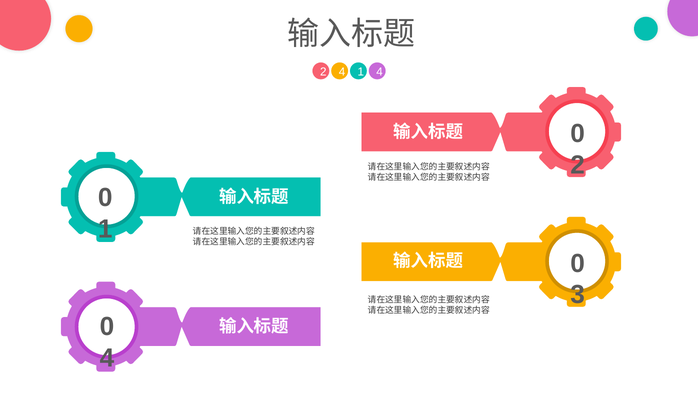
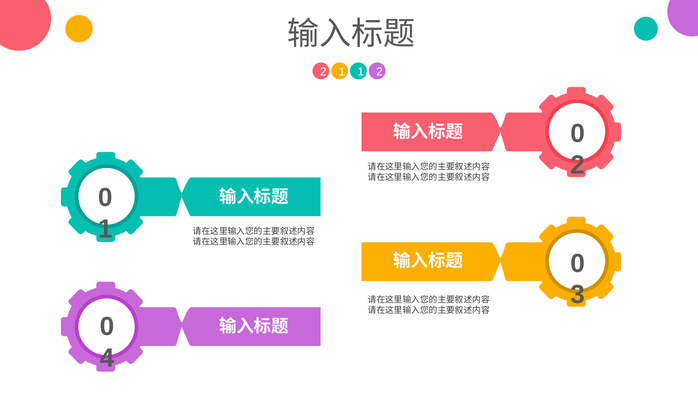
2 4: 4 -> 1
1 4: 4 -> 2
